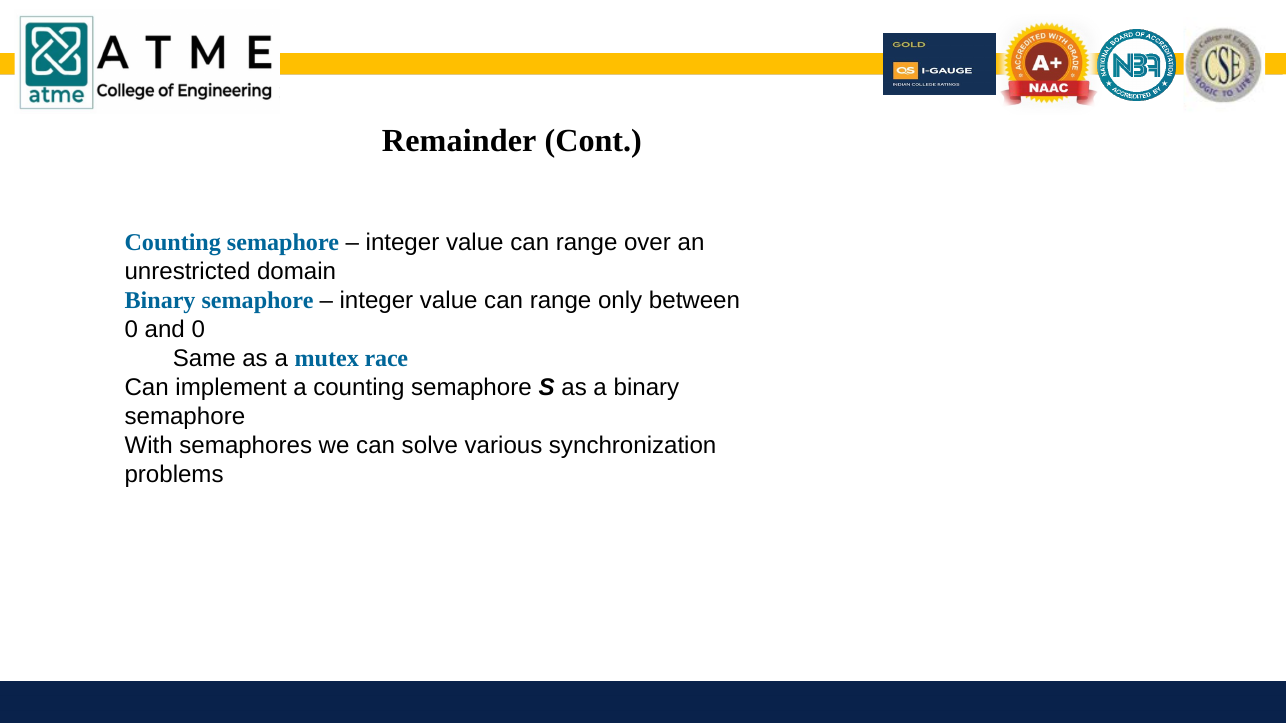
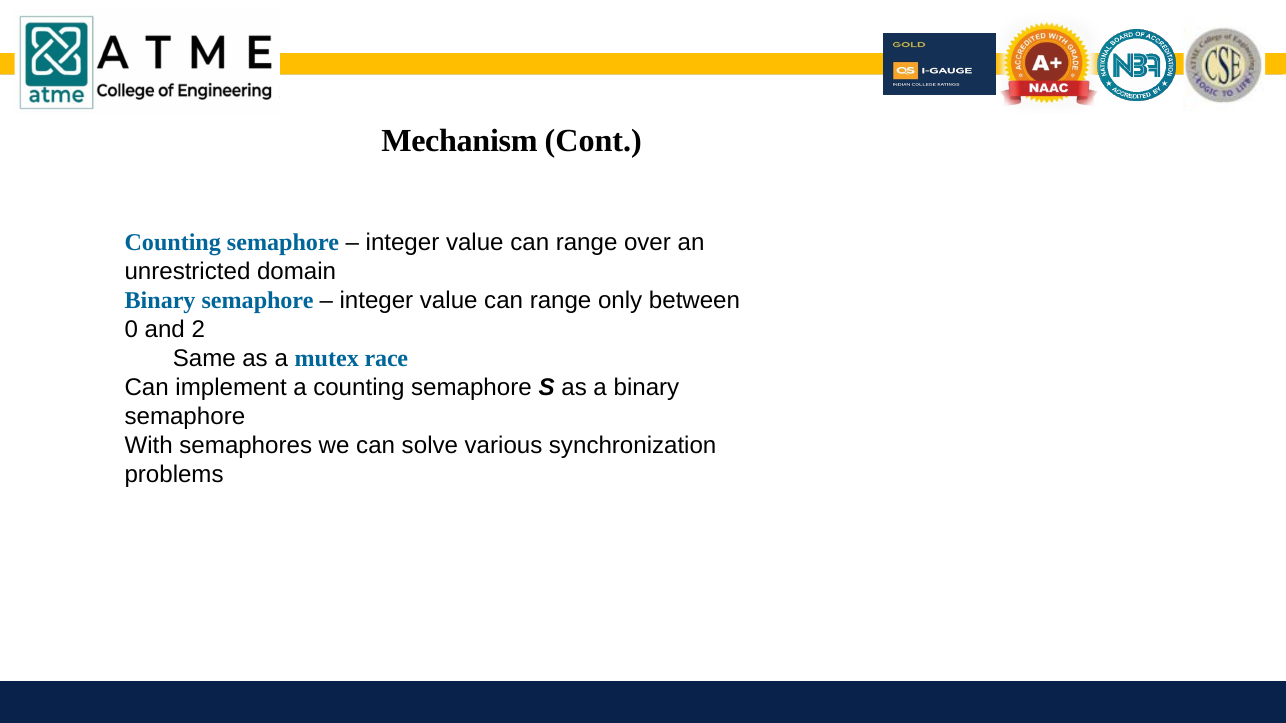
Remainder: Remainder -> Mechanism
and 0: 0 -> 2
